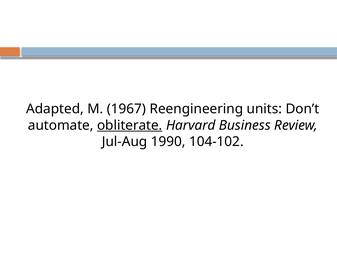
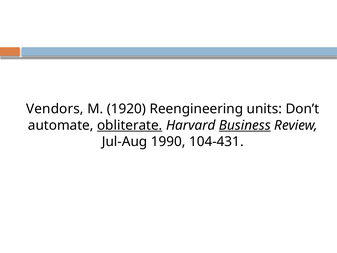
Adapted: Adapted -> Vendors
1967: 1967 -> 1920
Business underline: none -> present
104-102: 104-102 -> 104-431
